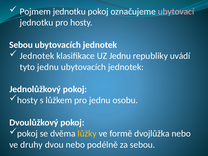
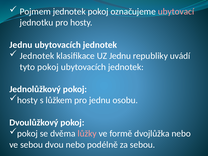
Pojmem jednotku: jednotku -> jednotek
Sebou at (21, 45): Sebou -> Jednu
tyto jednu: jednu -> pokoj
lůžky colour: yellow -> pink
ve druhy: druhy -> sebou
